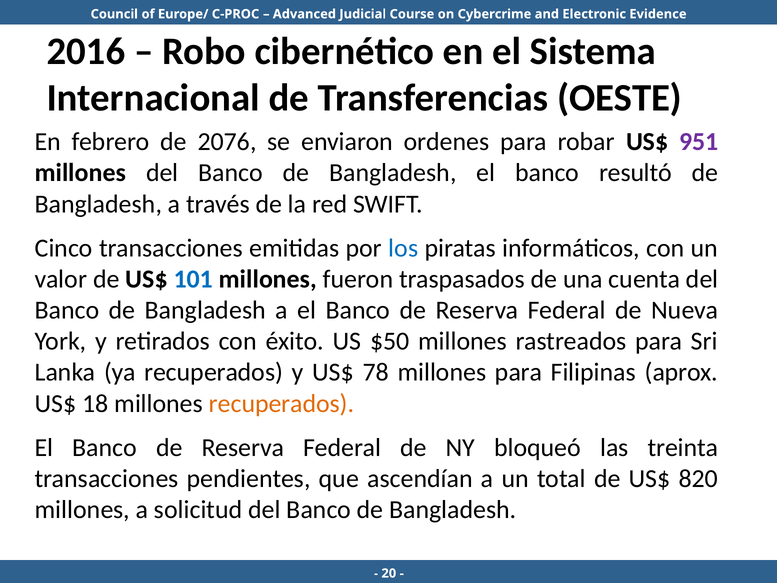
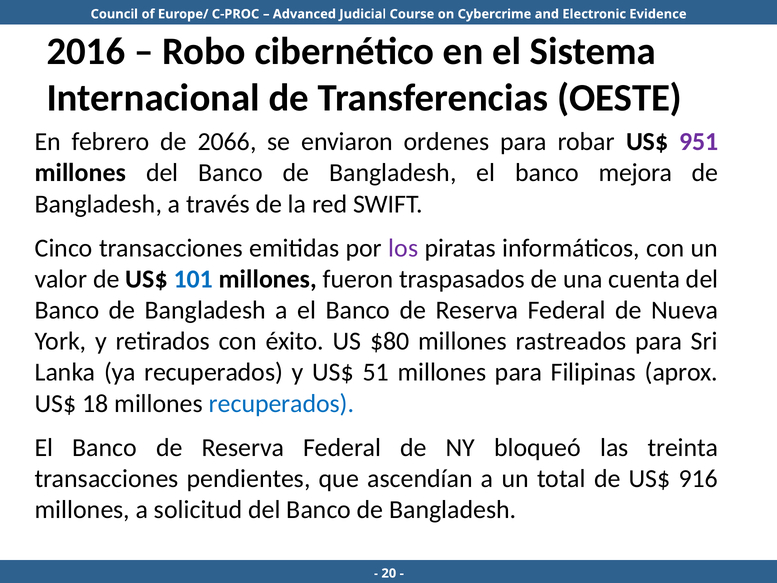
2076: 2076 -> 2066
resultó: resultó -> mejora
los colour: blue -> purple
$50: $50 -> $80
78: 78 -> 51
recuperados at (282, 403) colour: orange -> blue
820: 820 -> 916
